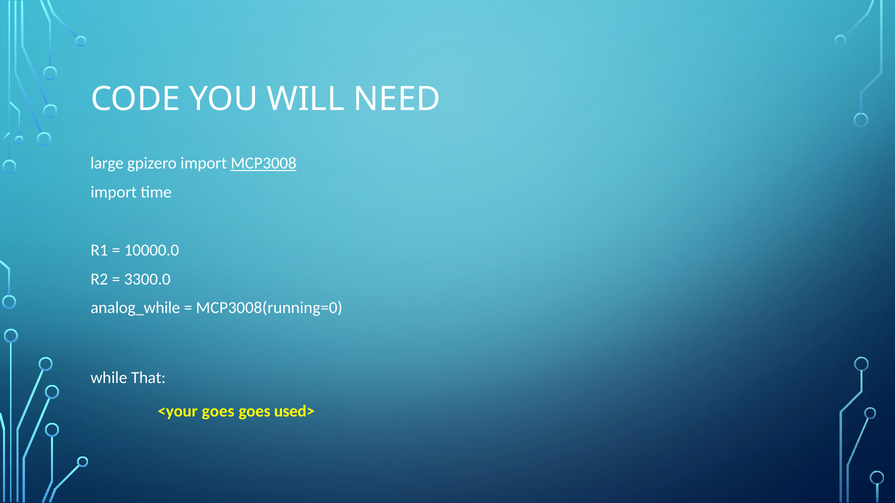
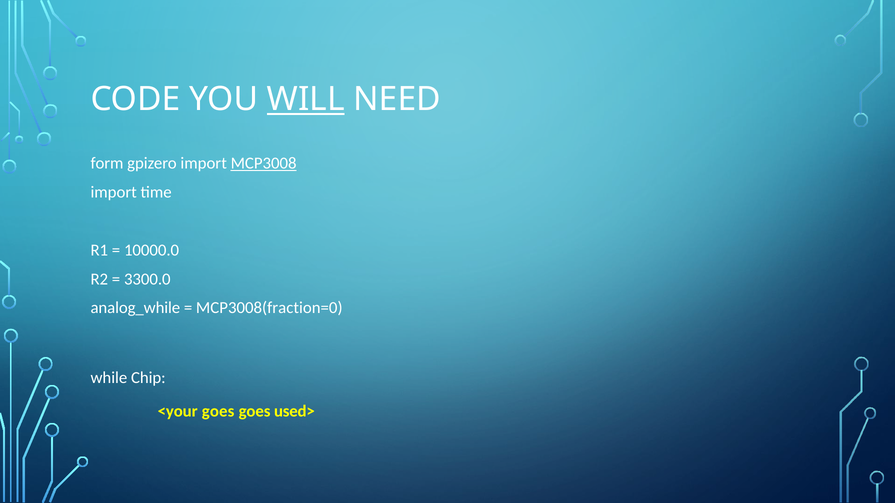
WILL underline: none -> present
large: large -> form
MCP3008(running=0: MCP3008(running=0 -> MCP3008(fraction=0
That: That -> Chip
